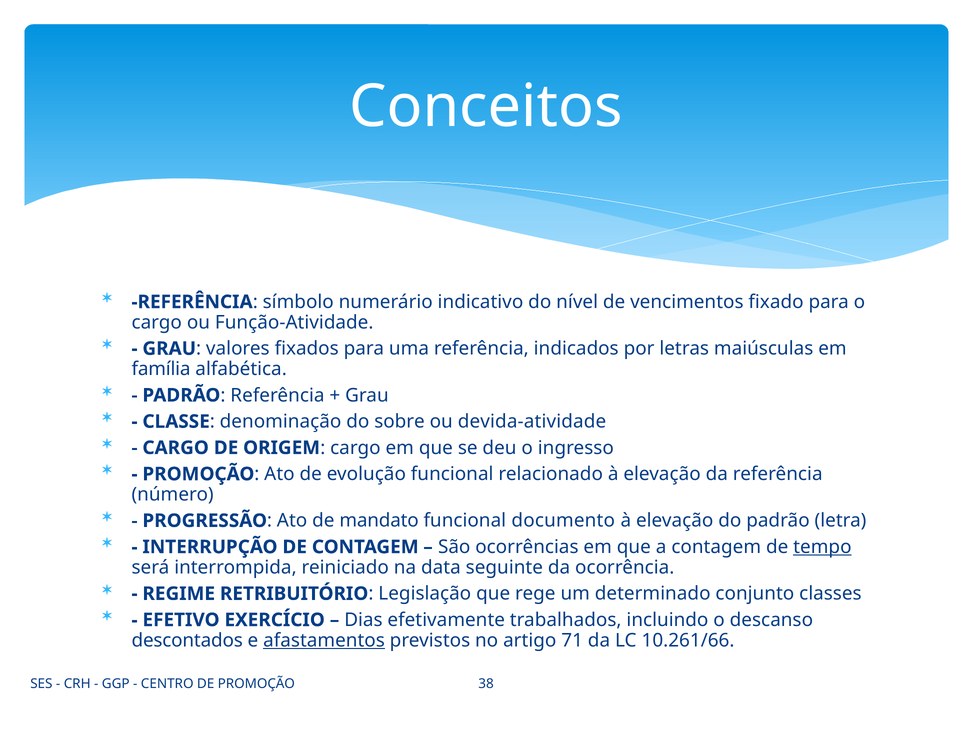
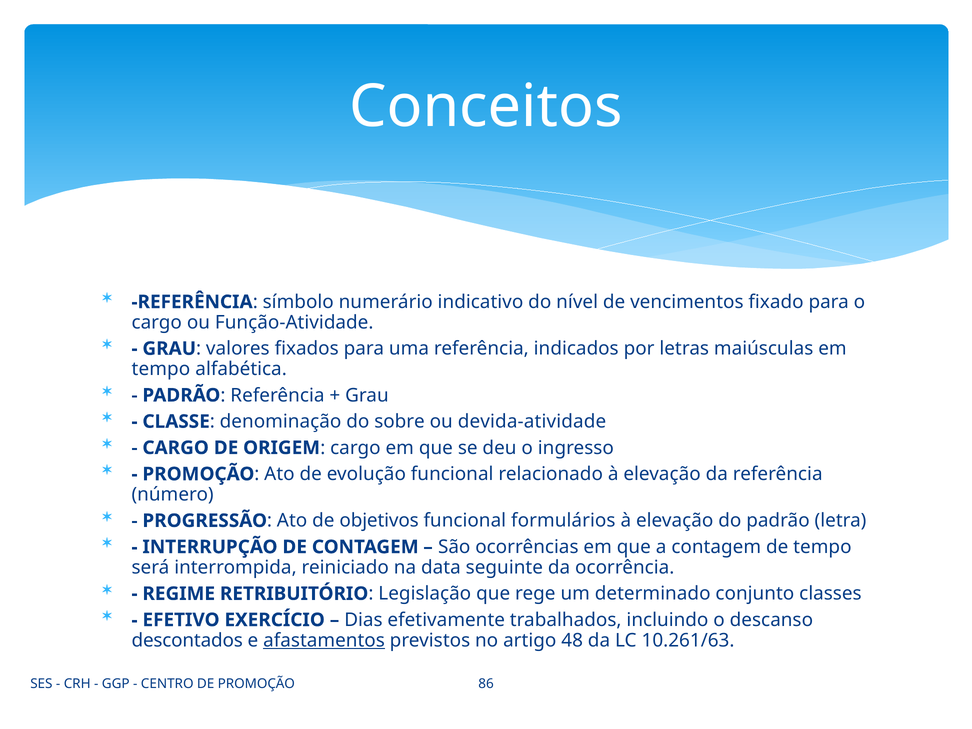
família at (161, 369): família -> tempo
mandato: mandato -> objetivos
documento: documento -> formulários
tempo at (822, 547) underline: present -> none
71: 71 -> 48
10.261/66: 10.261/66 -> 10.261/63
38: 38 -> 86
